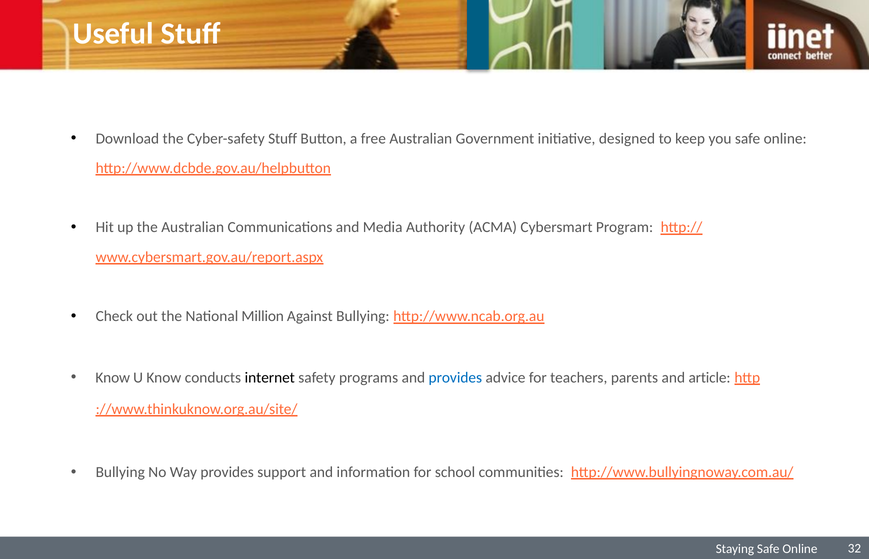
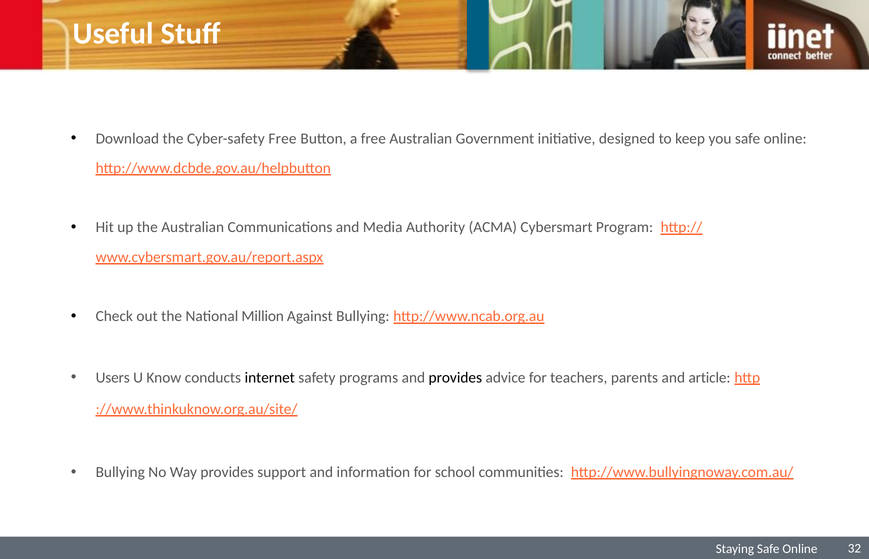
Cyber-safety Stuff: Stuff -> Free
Know at (113, 378): Know -> Users
provides at (455, 378) colour: blue -> black
